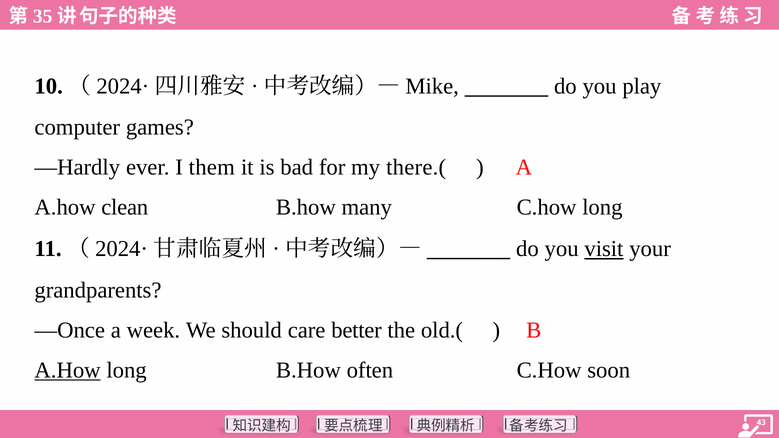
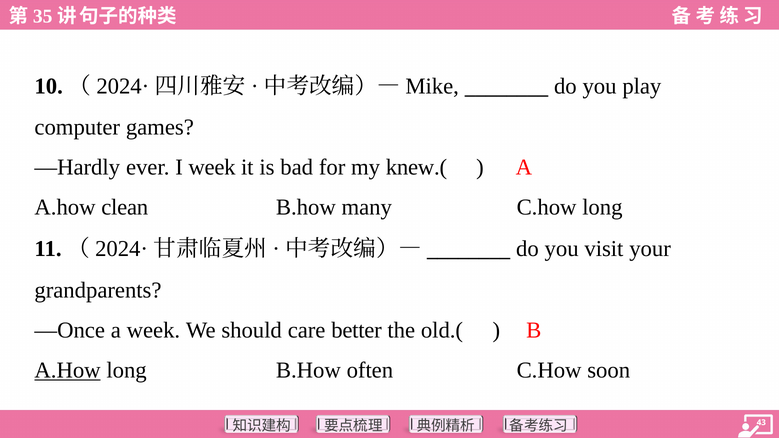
I them: them -> week
there.(: there.( -> knew.(
visit underline: present -> none
